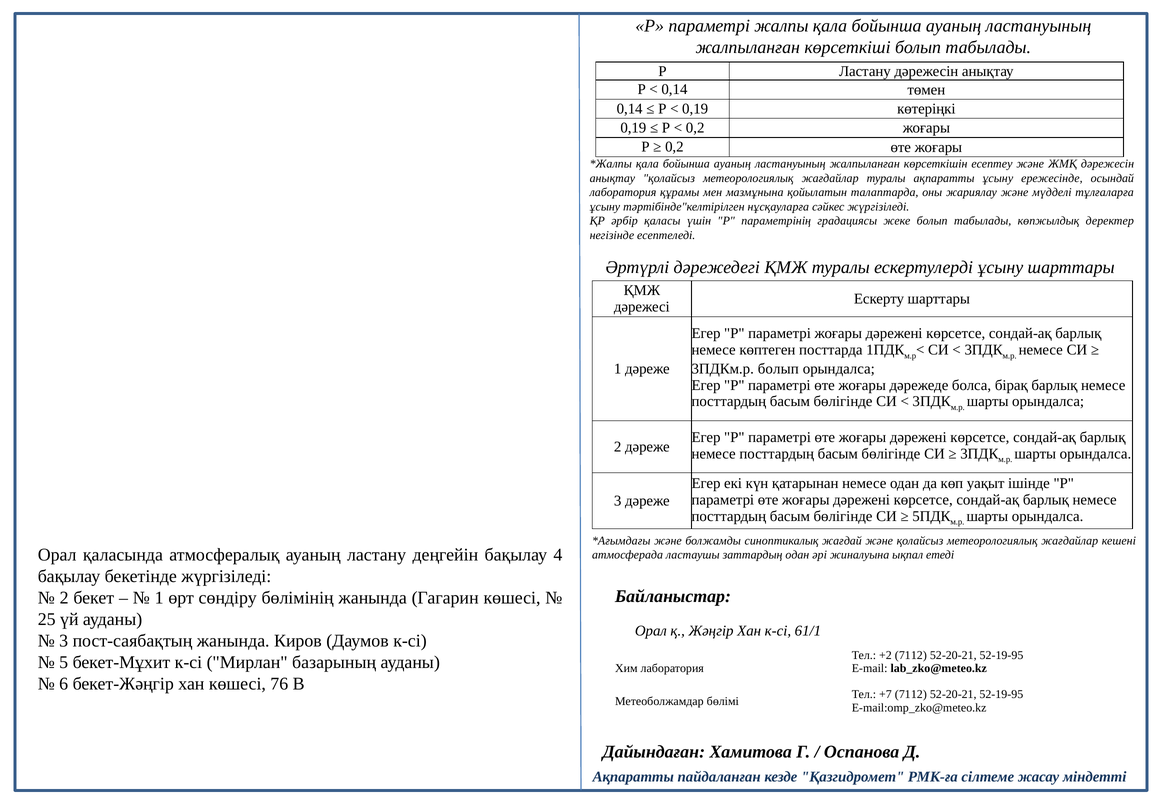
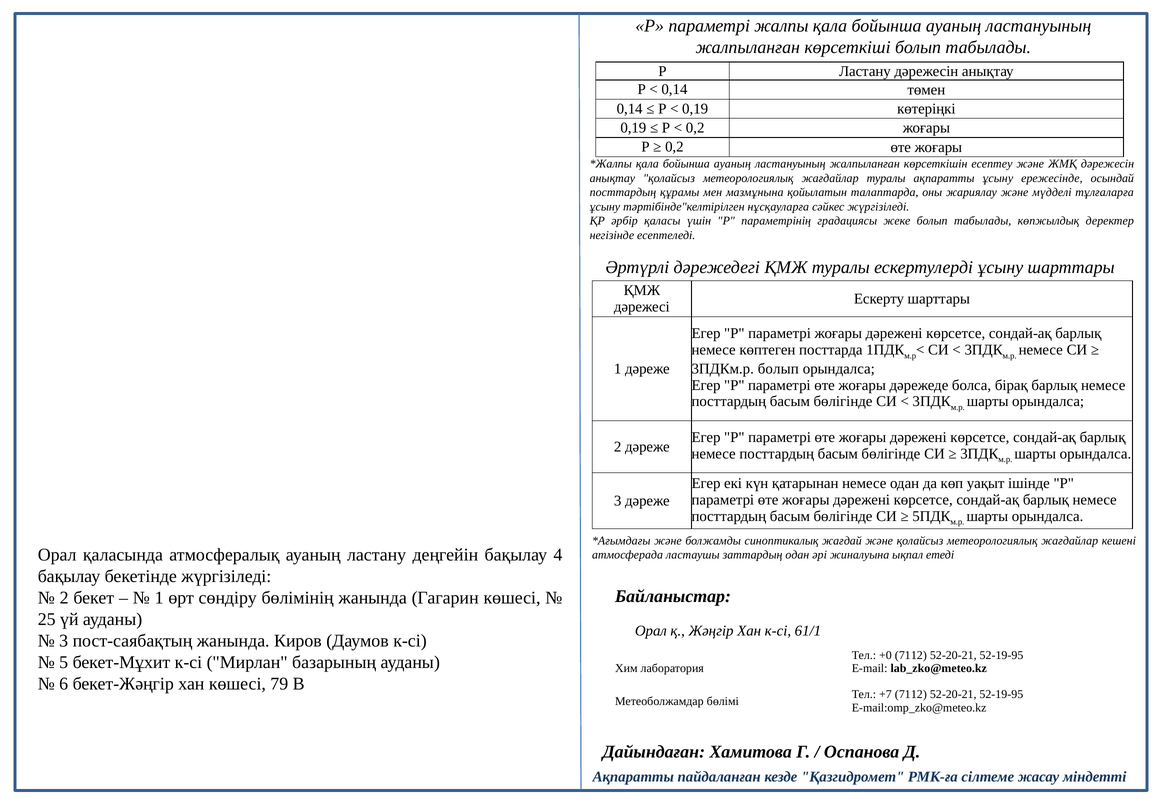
лаборатория at (623, 193): лаборатория -> посттардың
+2: +2 -> +0
76: 76 -> 79
